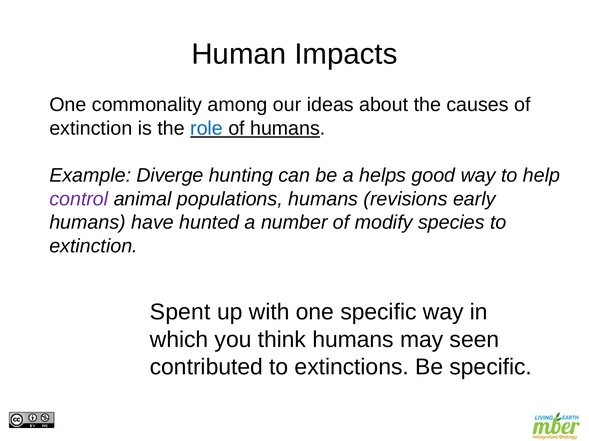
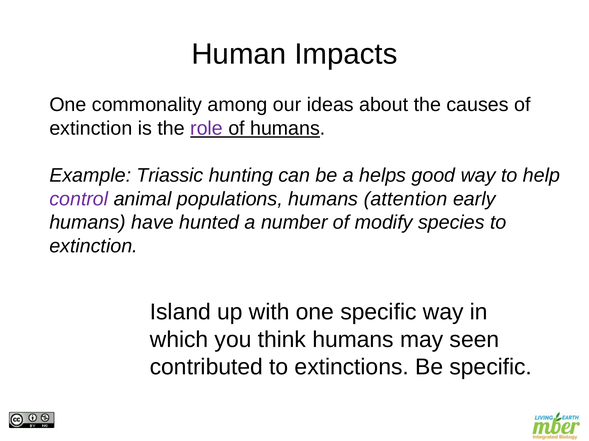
role colour: blue -> purple
Diverge: Diverge -> Triassic
revisions: revisions -> attention
Spent: Spent -> Island
